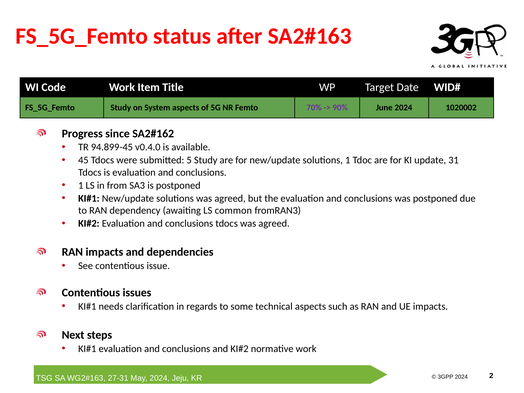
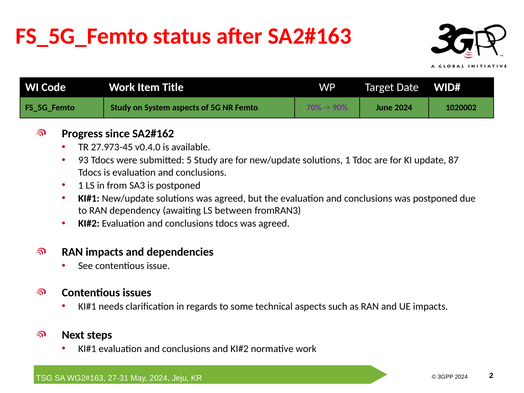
94.899-45: 94.899-45 -> 27.973-45
45: 45 -> 93
31: 31 -> 87
common: common -> between
